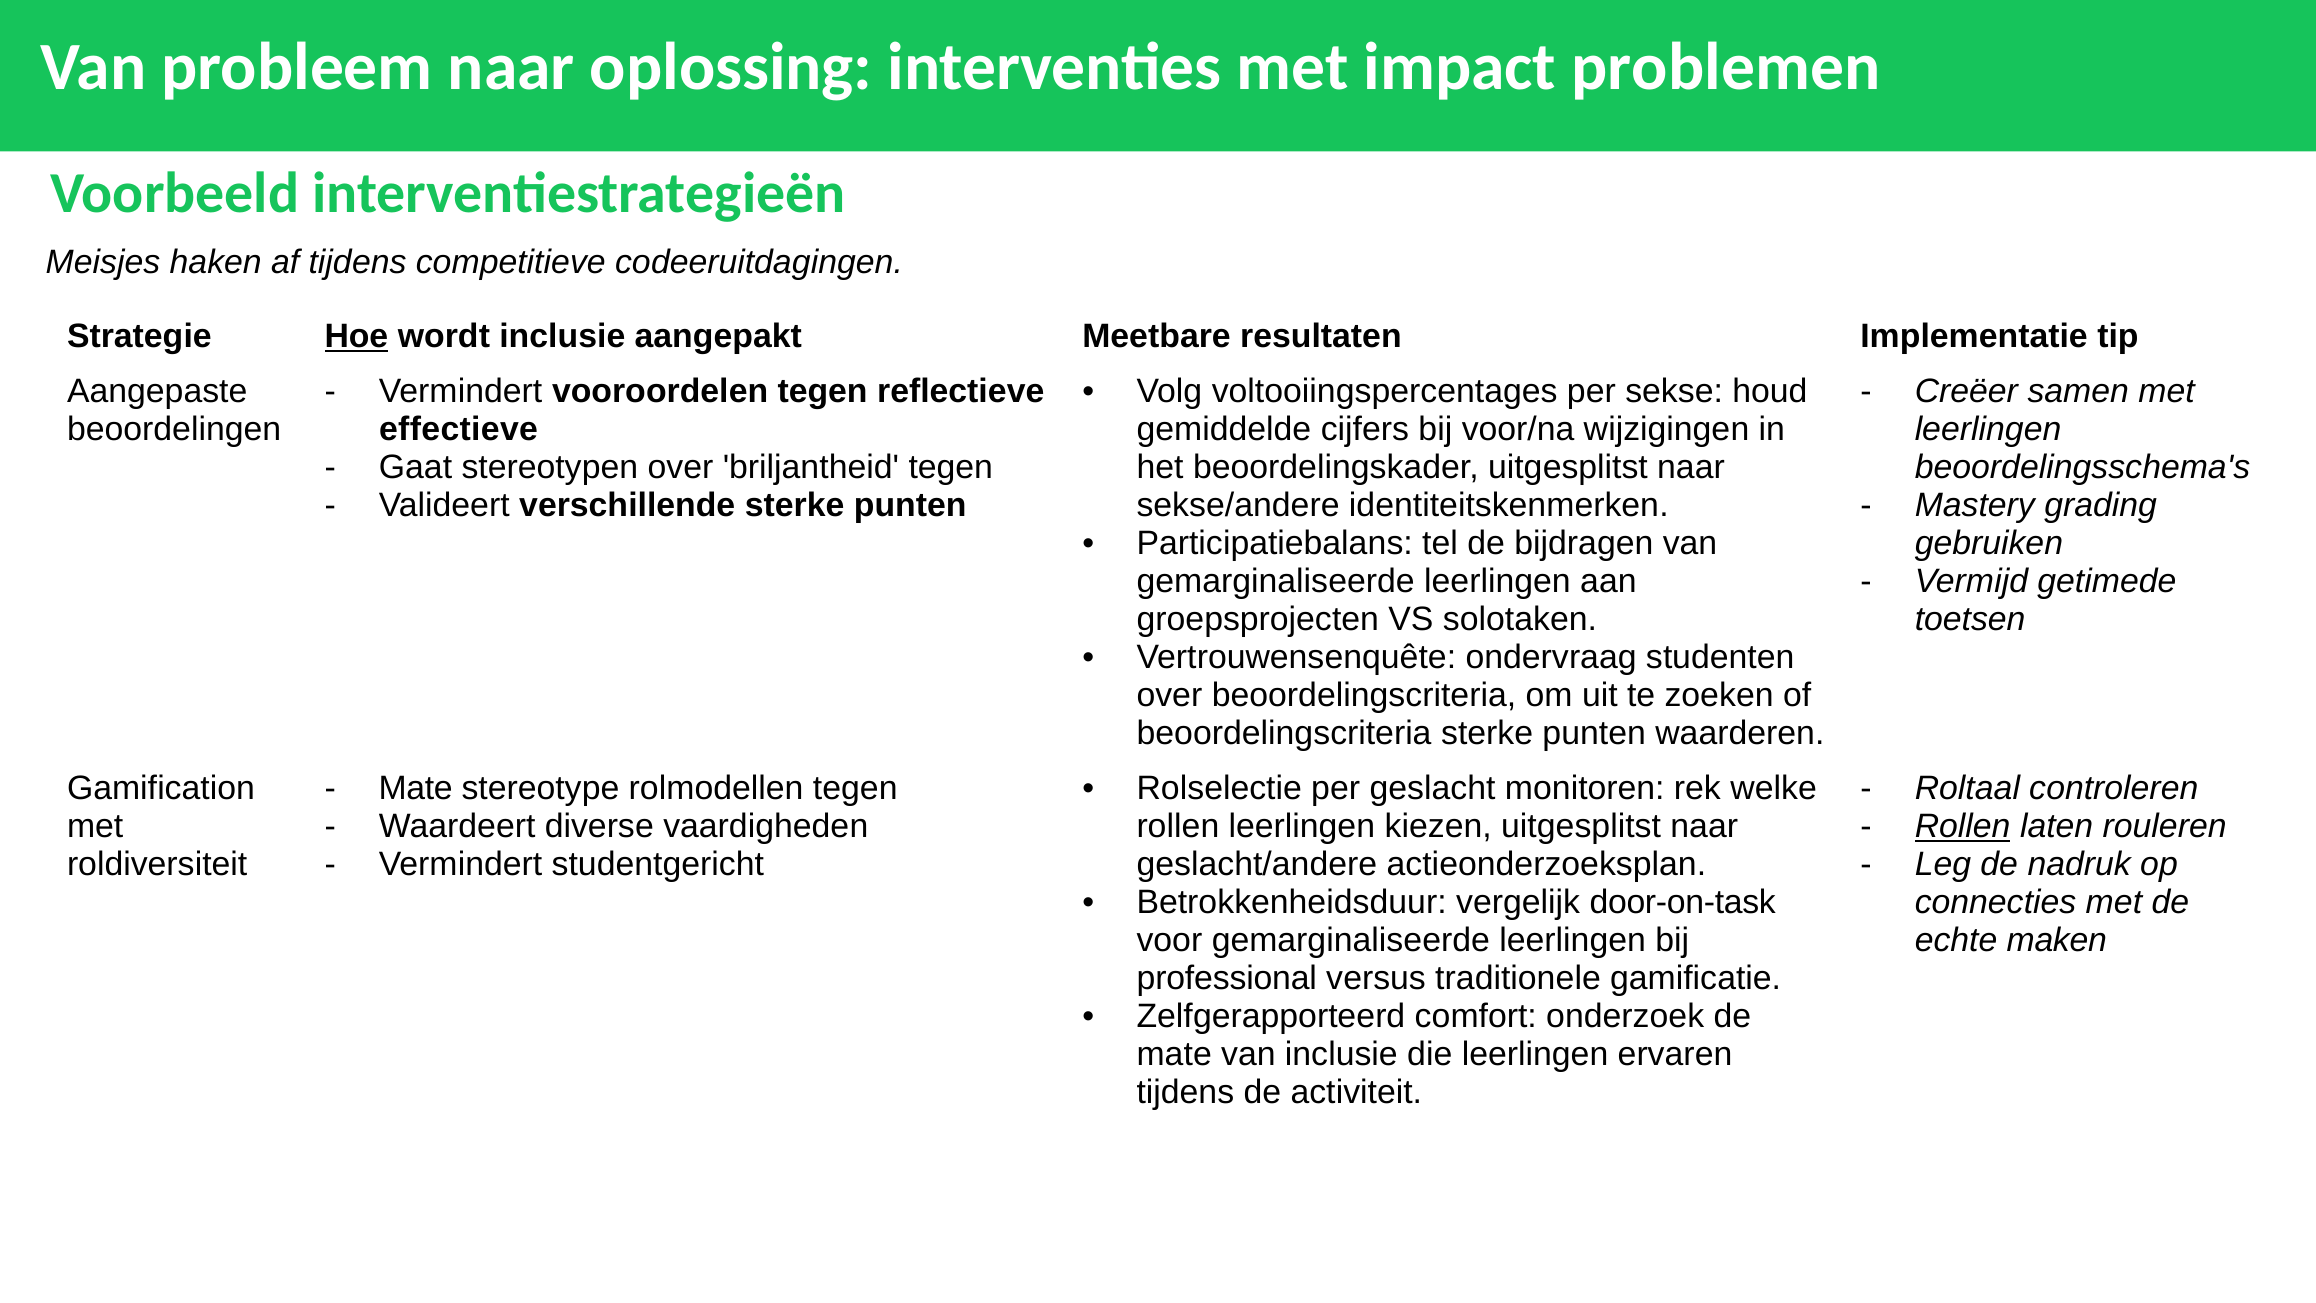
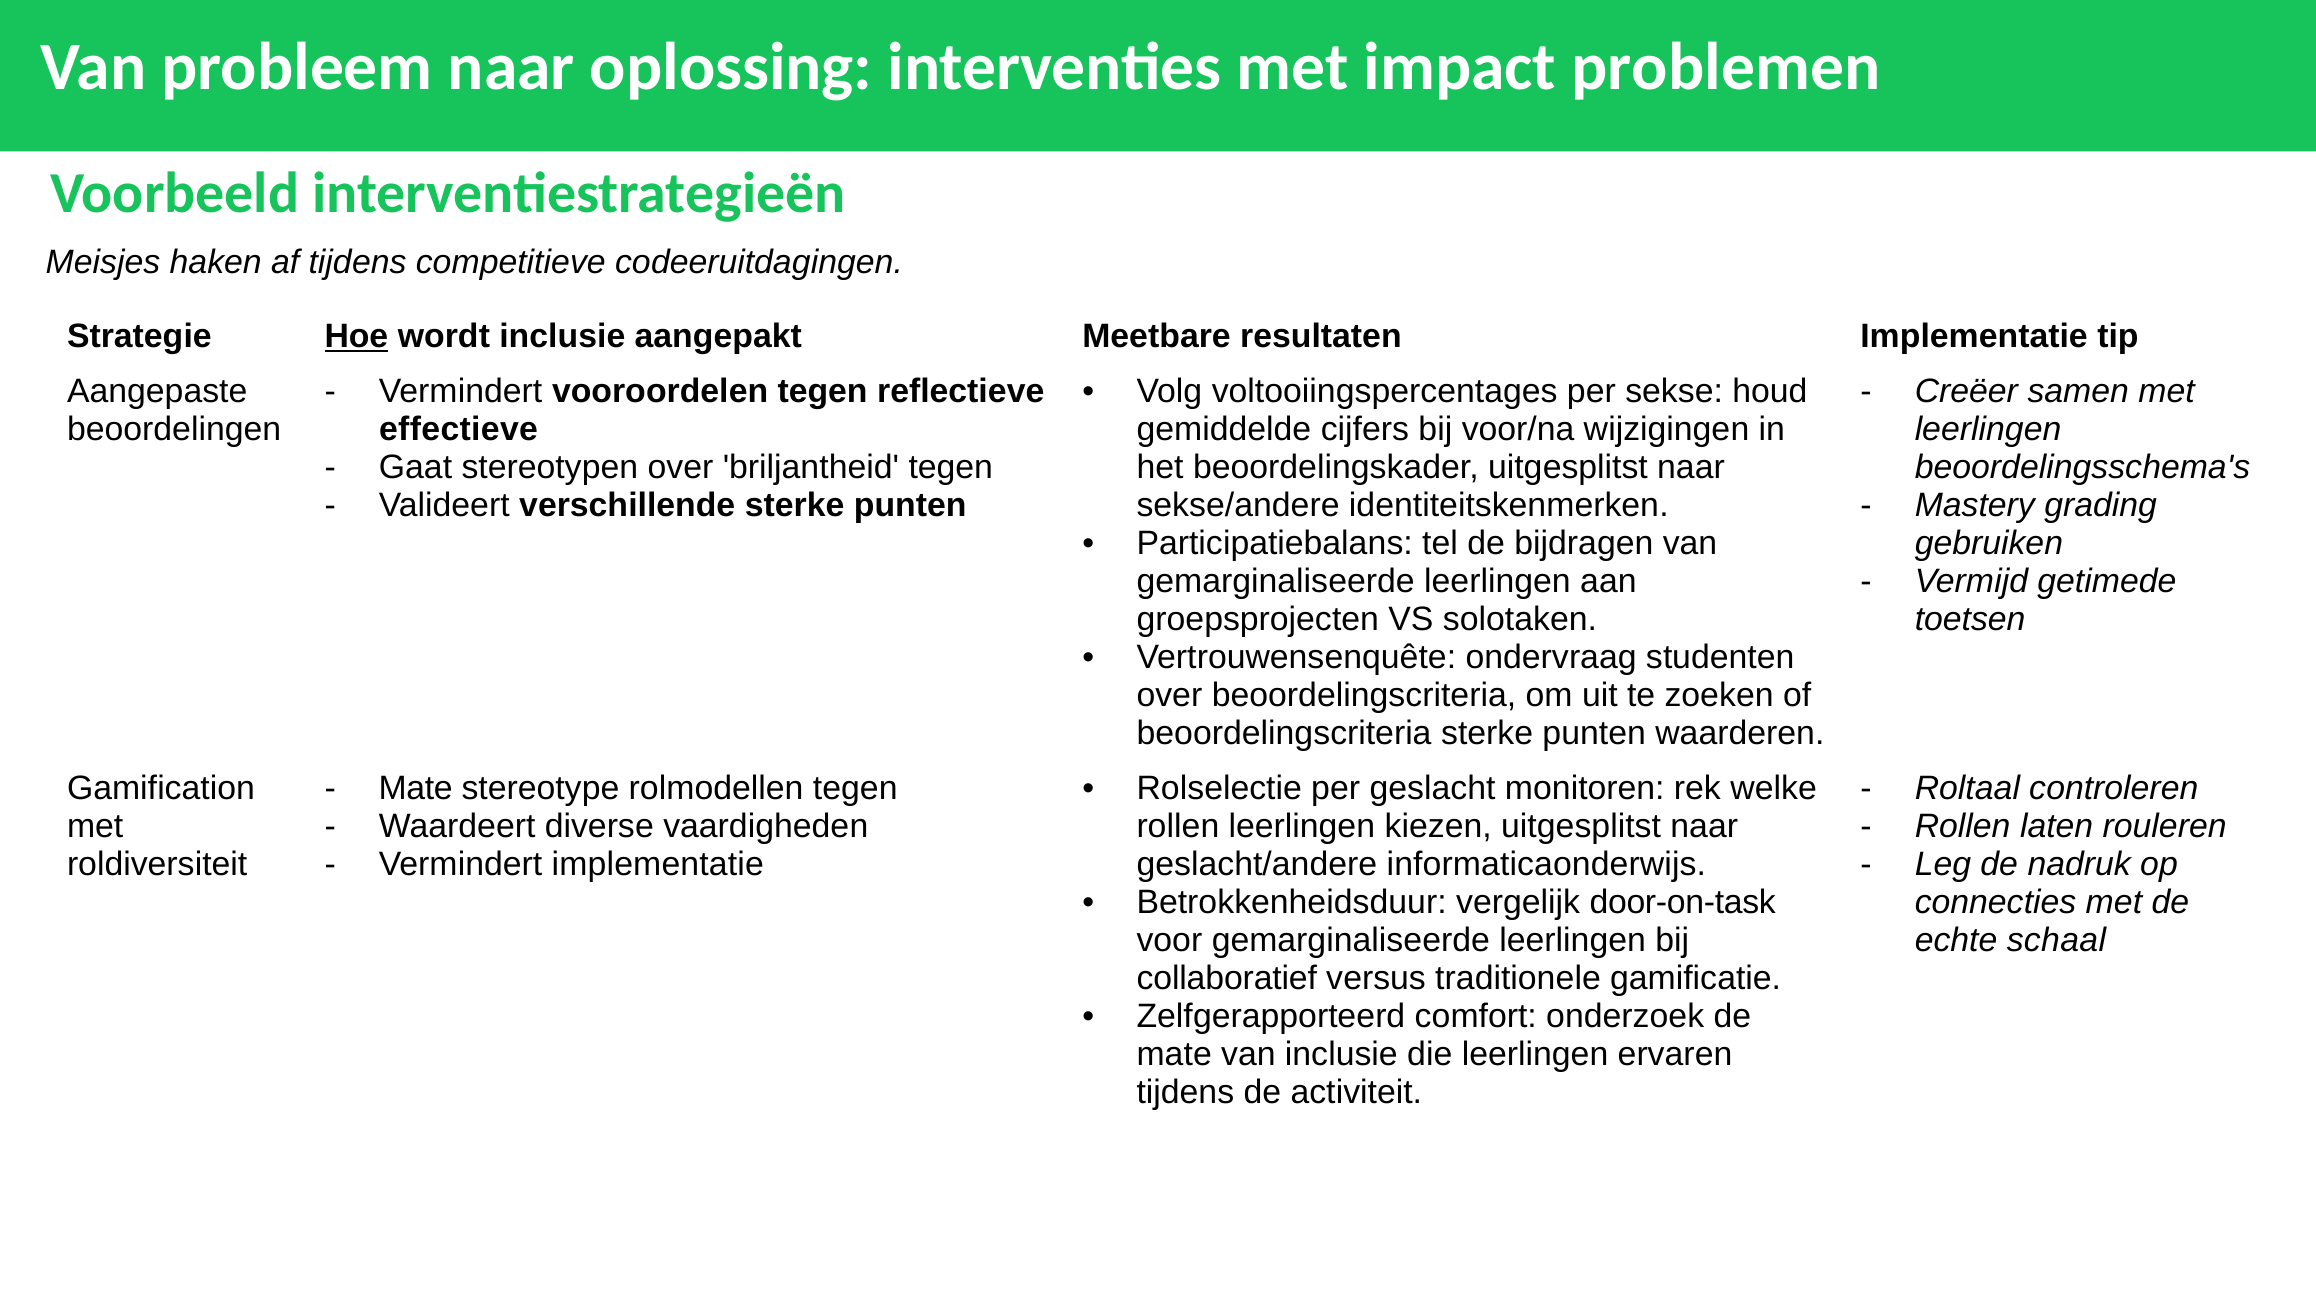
Rollen at (1963, 827) underline: present -> none
Vermindert studentgericht: studentgericht -> implementatie
actieonderzoeksplan: actieonderzoeksplan -> informaticaonderwijs
maken: maken -> schaal
professional: professional -> collaboratief
